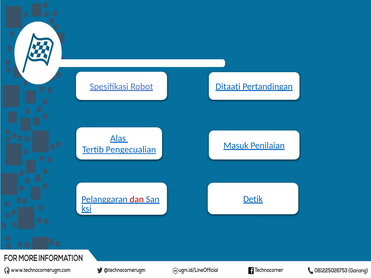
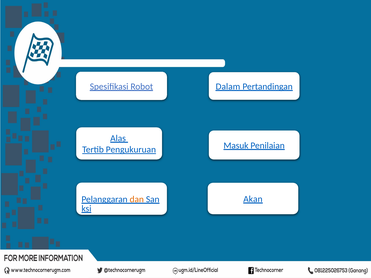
Ditaati: Ditaati -> Dalam
Pengecualian: Pengecualian -> Pengukuruan
Detik: Detik -> Akan
dan colour: red -> orange
